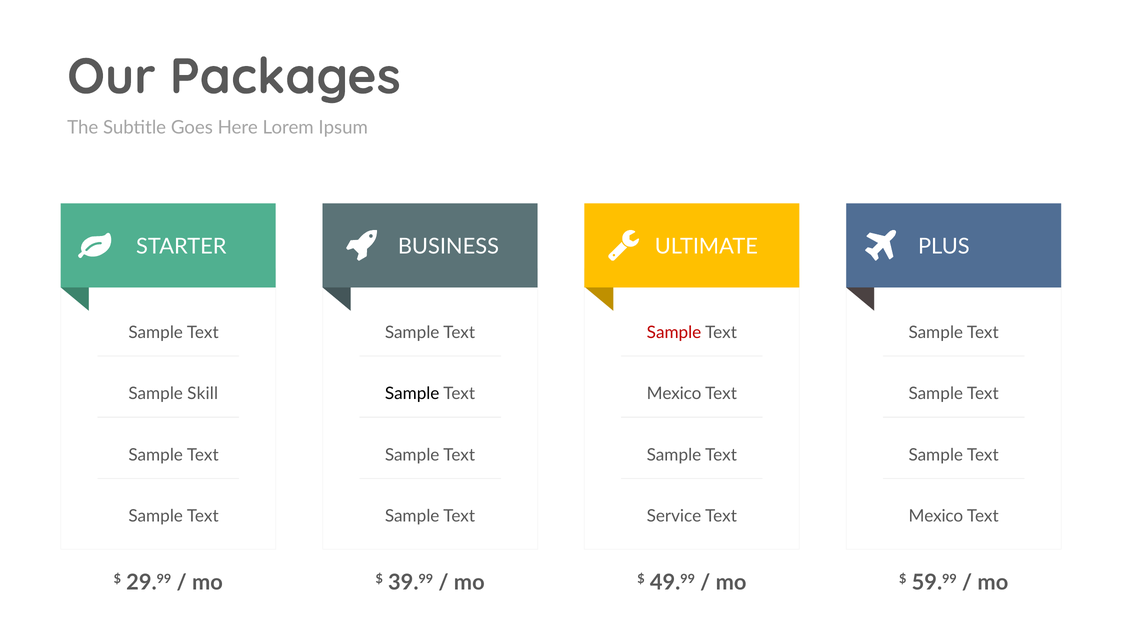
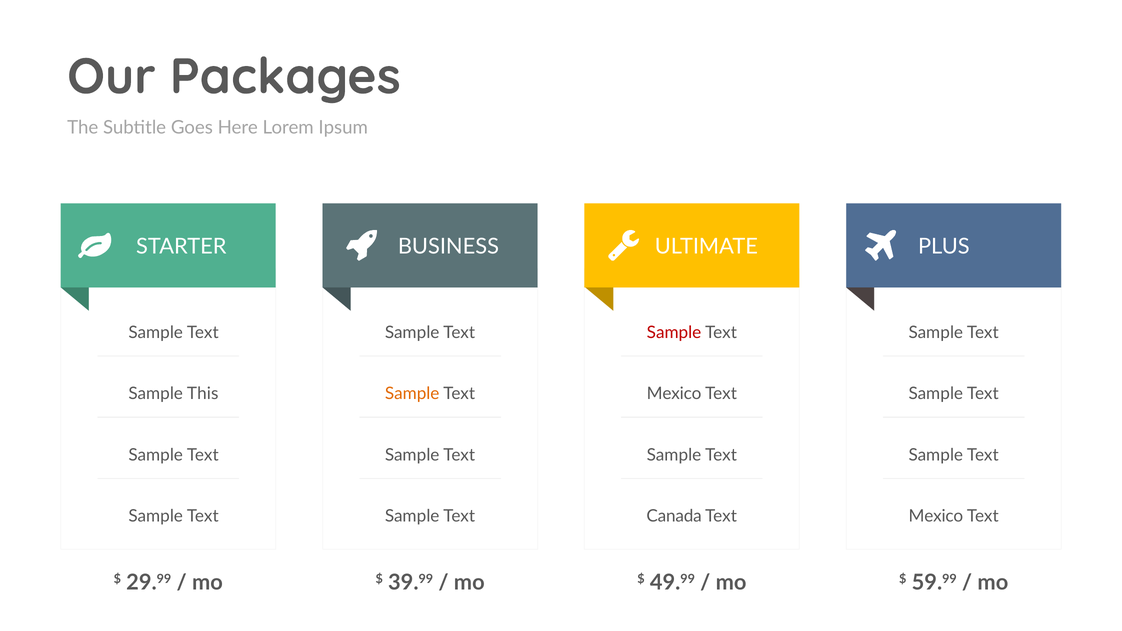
Skill: Skill -> This
Sample at (412, 394) colour: black -> orange
Service: Service -> Canada
